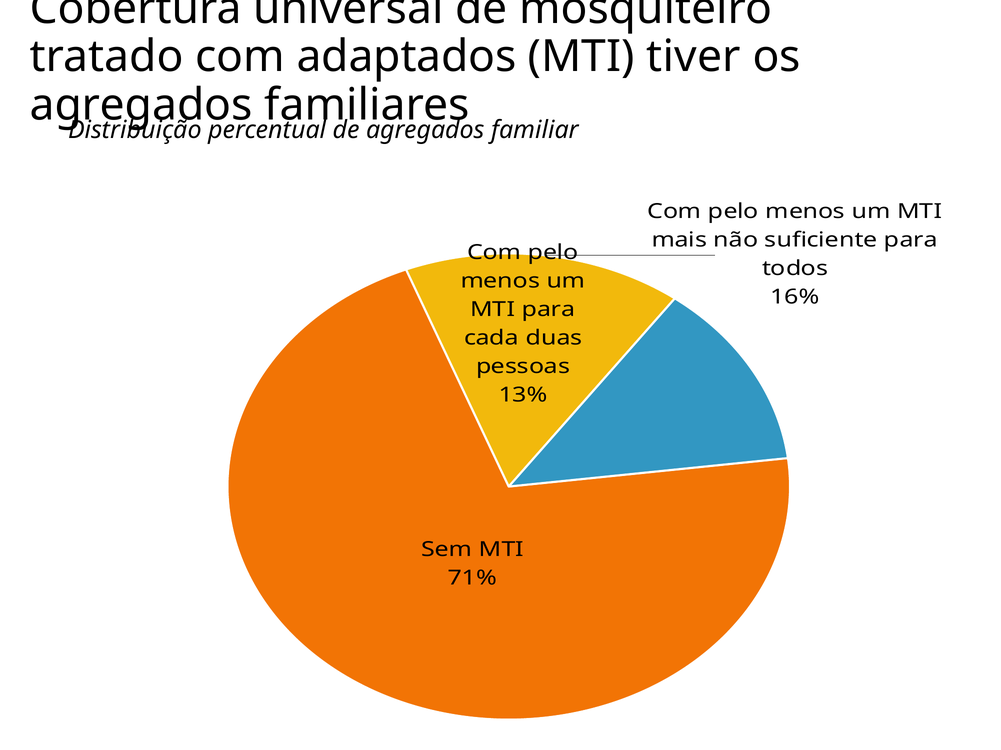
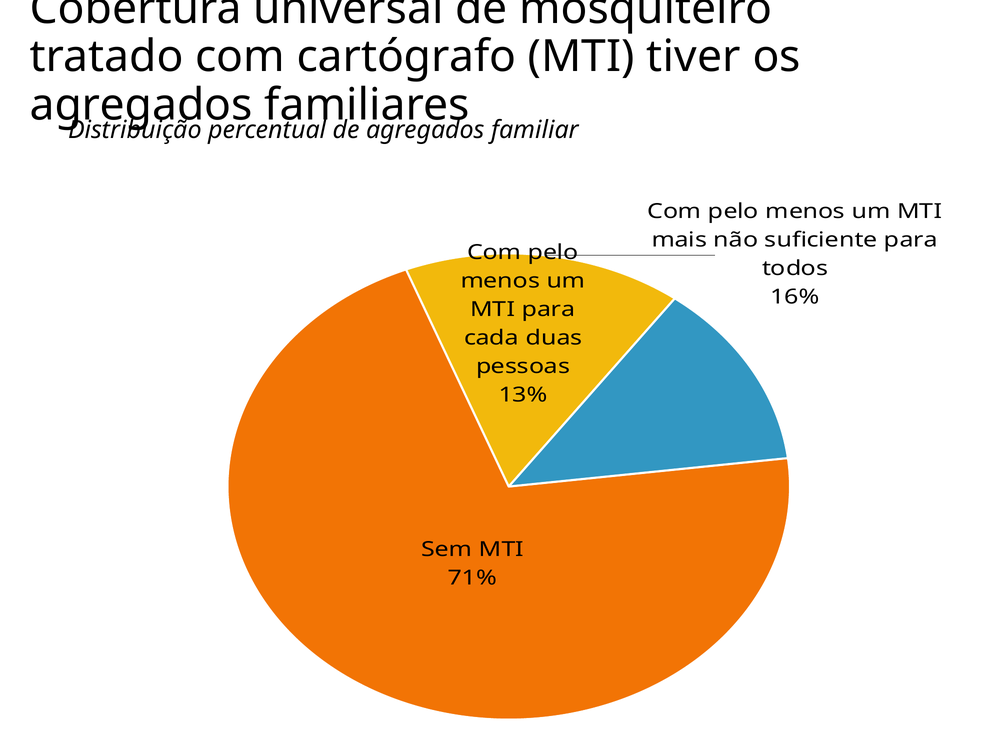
adaptados: adaptados -> cartógrafo
